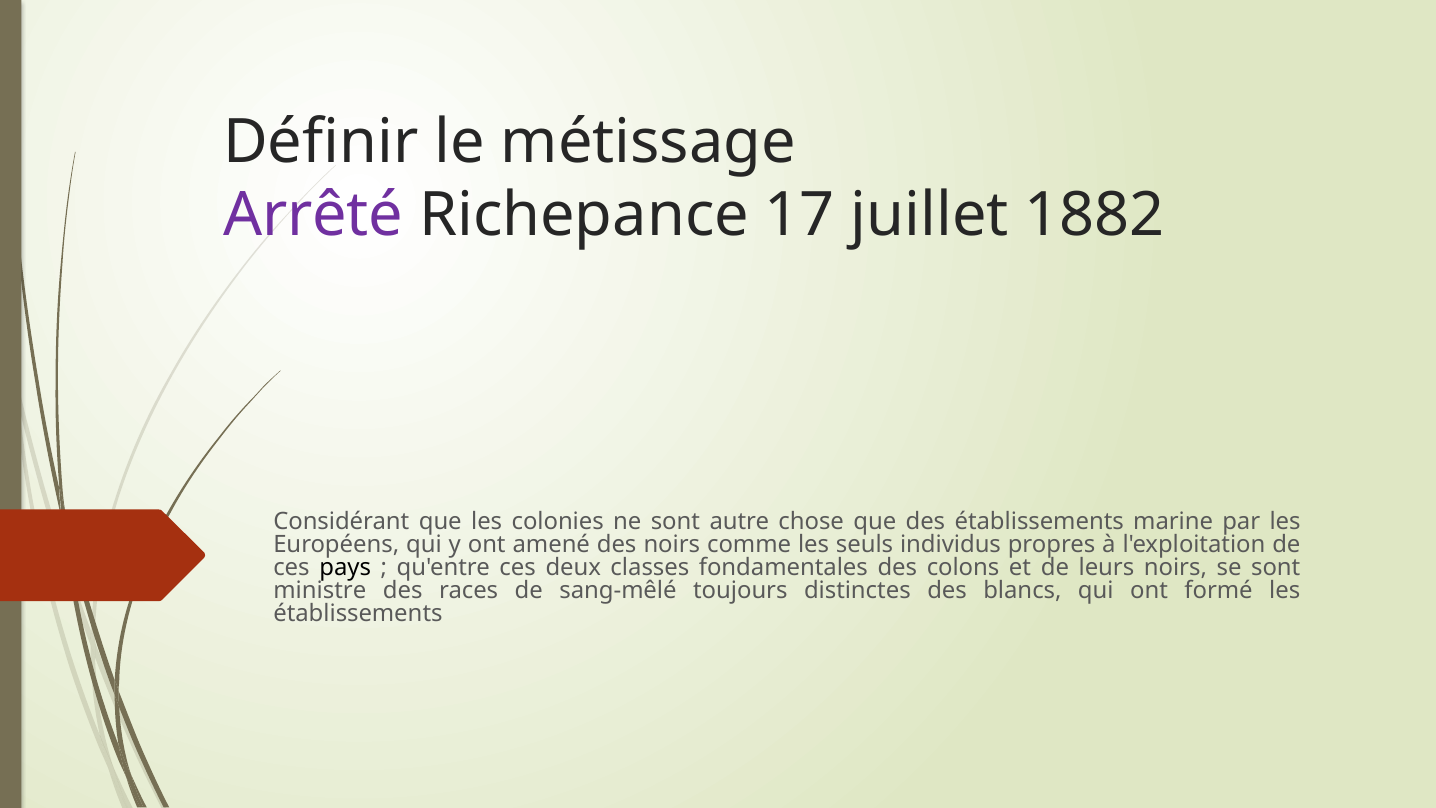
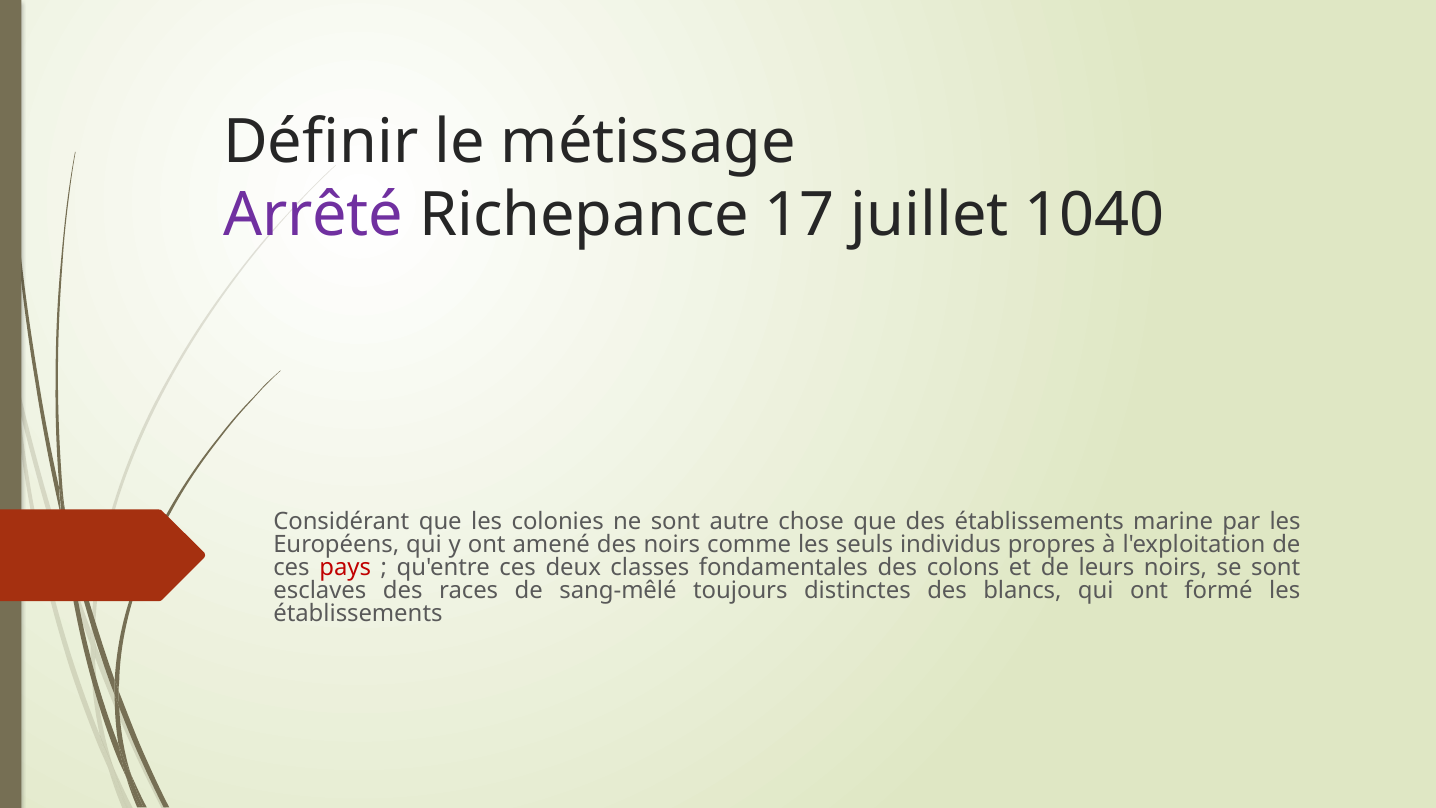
1882: 1882 -> 1040
pays colour: black -> red
ministre: ministre -> esclaves
